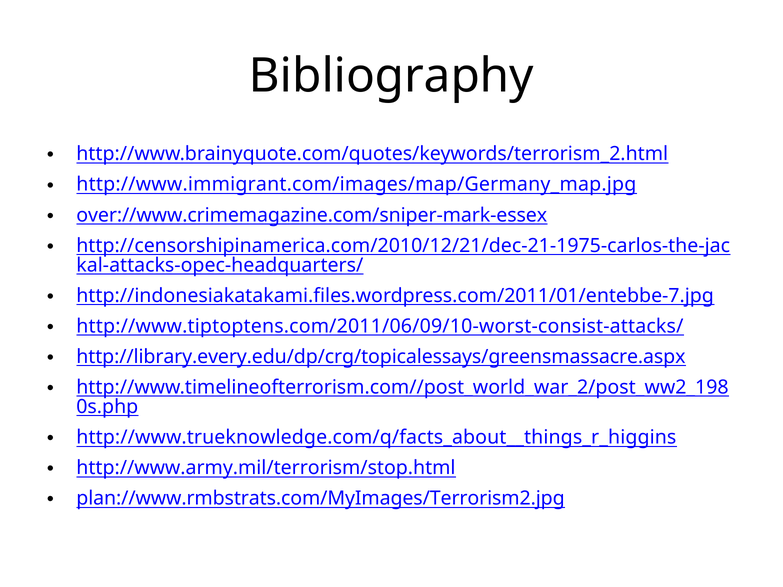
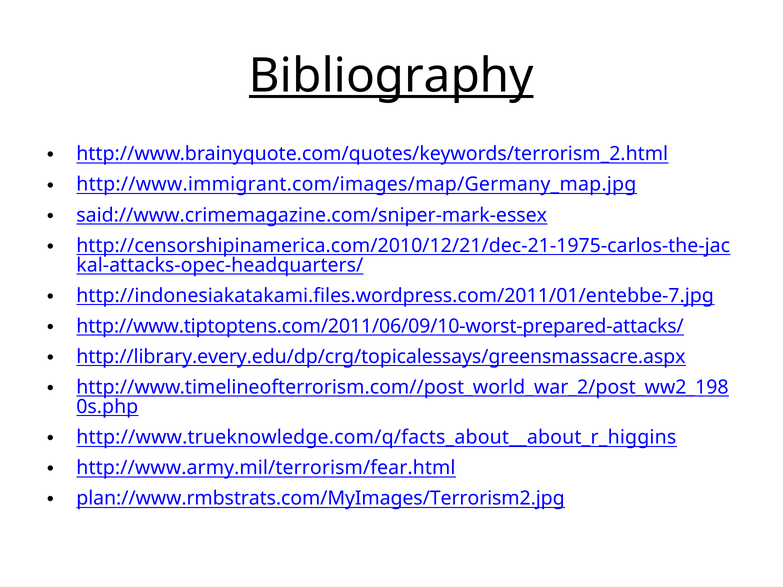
Bibliography underline: none -> present
over://www.crimemagazine.com/sniper-mark-essex: over://www.crimemagazine.com/sniper-mark-essex -> said://www.crimemagazine.com/sniper-mark-essex
http://www.tiptoptens.com/2011/06/09/10-worst-consist-attacks/: http://www.tiptoptens.com/2011/06/09/10-worst-consist-attacks/ -> http://www.tiptoptens.com/2011/06/09/10-worst-prepared-attacks/
http://www.trueknowledge.com/q/facts_about__things_r_higgins: http://www.trueknowledge.com/q/facts_about__things_r_higgins -> http://www.trueknowledge.com/q/facts_about__about_r_higgins
http://www.army.mil/terrorism/stop.html: http://www.army.mil/terrorism/stop.html -> http://www.army.mil/terrorism/fear.html
